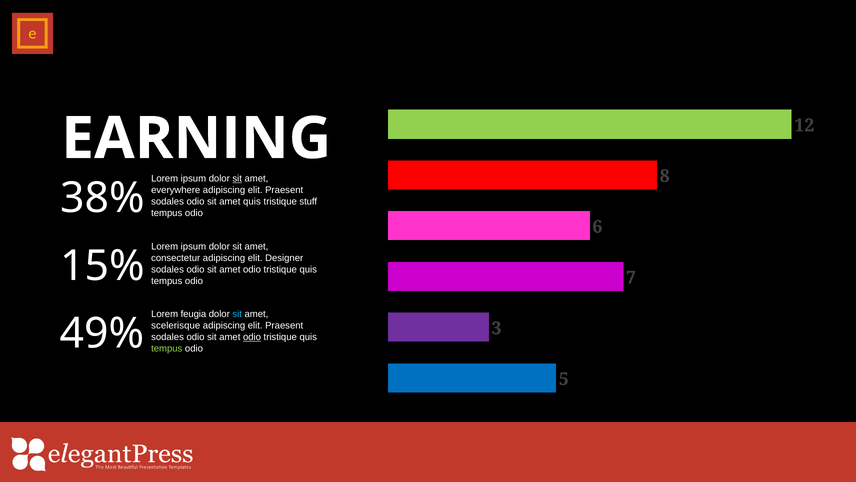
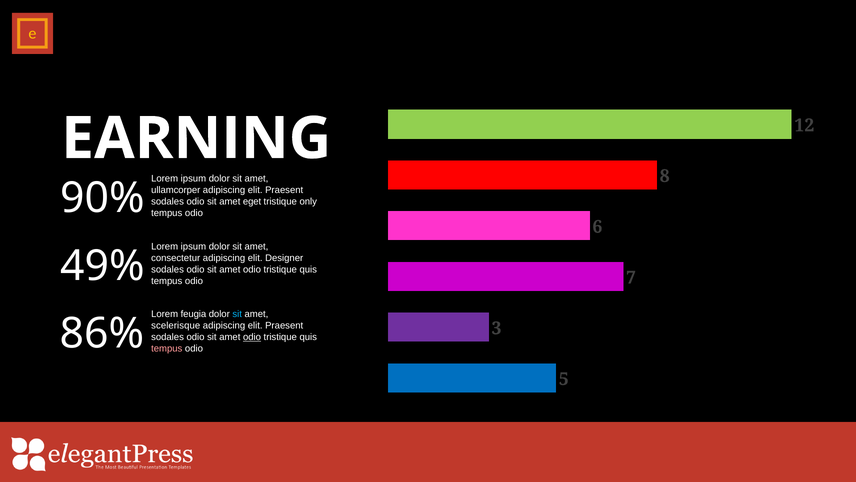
sit at (237, 179) underline: present -> none
everywhere: everywhere -> ullamcorper
38%: 38% -> 90%
amet quis: quis -> eget
stuff: stuff -> only
15%: 15% -> 49%
49%: 49% -> 86%
tempus at (167, 348) colour: light green -> pink
